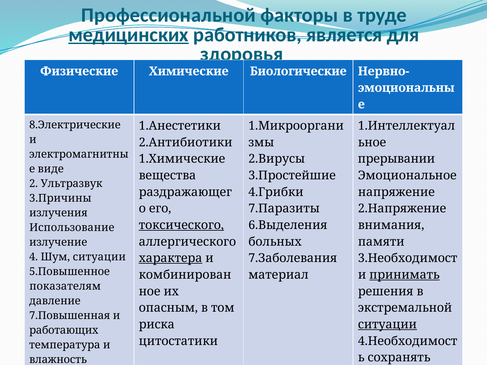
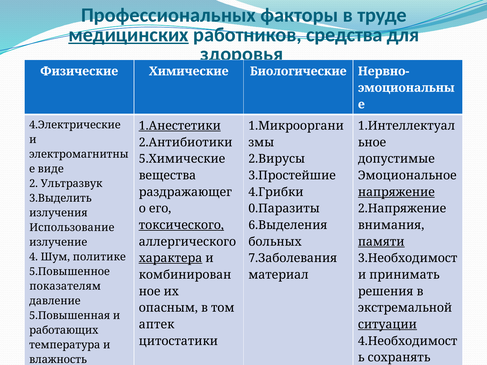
Профессиональной: Профессиональной -> Профессиональных
является: является -> средства
8.Электрические: 8.Электрические -> 4.Электрические
1.Анестетики underline: none -> present
1.Химические: 1.Химические -> 5.Химические
прерывании: прерывании -> допустимые
напряжение underline: none -> present
3.Причины: 3.Причины -> 3.Выделить
7.Паразиты: 7.Паразиты -> 0.Паразиты
памяти underline: none -> present
Шум ситуации: ситуации -> политике
принимать underline: present -> none
7.Повышенная: 7.Повышенная -> 5.Повышенная
риска: риска -> аптек
